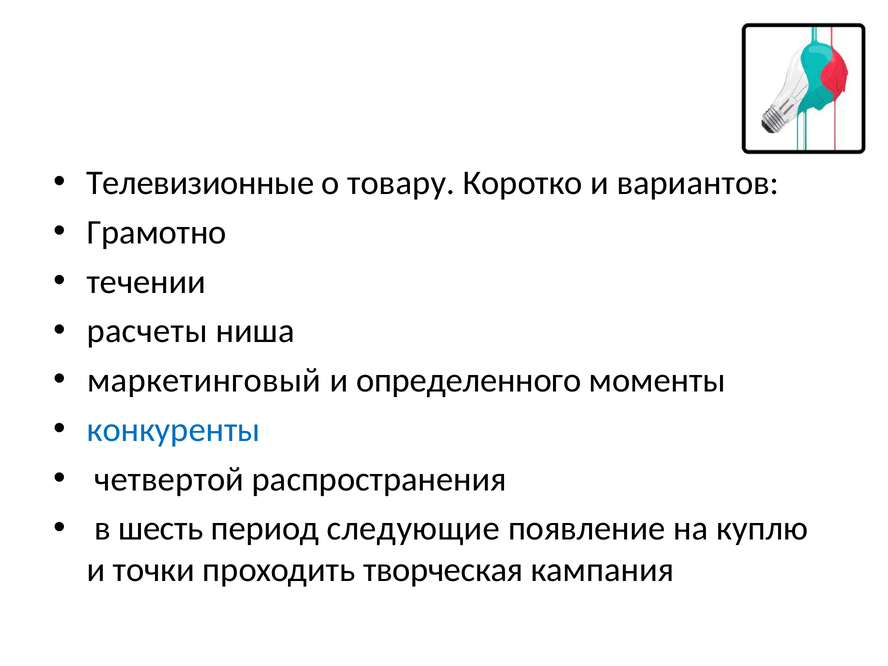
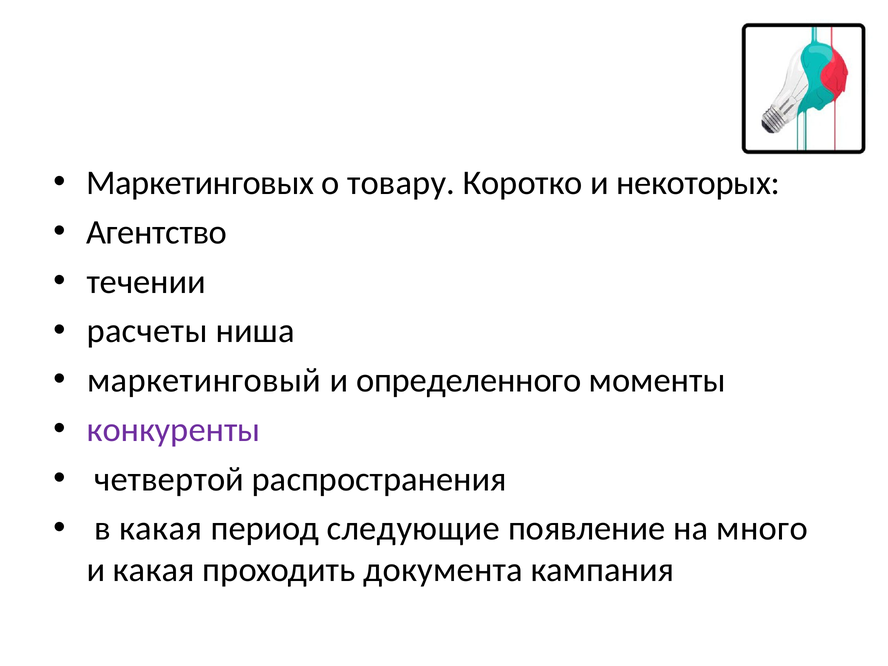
Телевизионные: Телевизионные -> Маркетинговых
вариантов: вариантов -> некоторых
Грамотно: Грамотно -> Агентство
конкуренты colour: blue -> purple
в шесть: шесть -> какая
куплю: куплю -> много
и точки: точки -> какая
творческая: творческая -> документа
